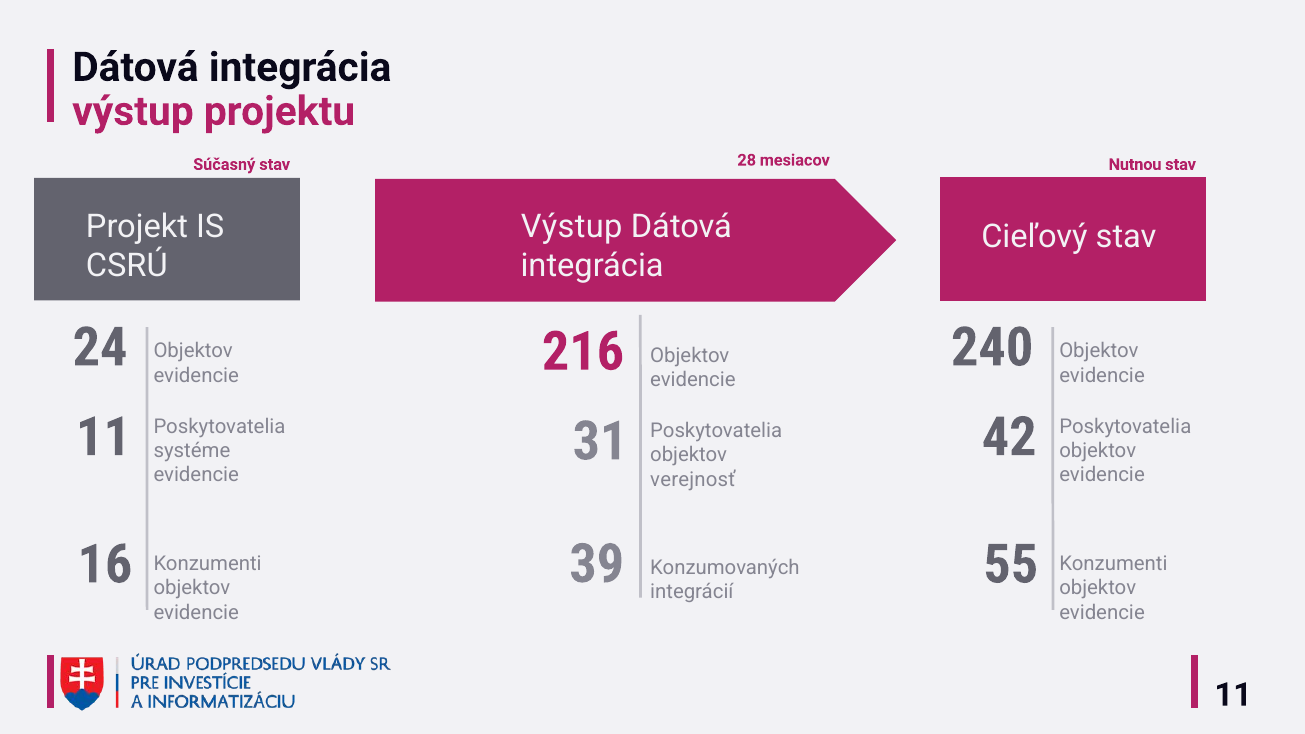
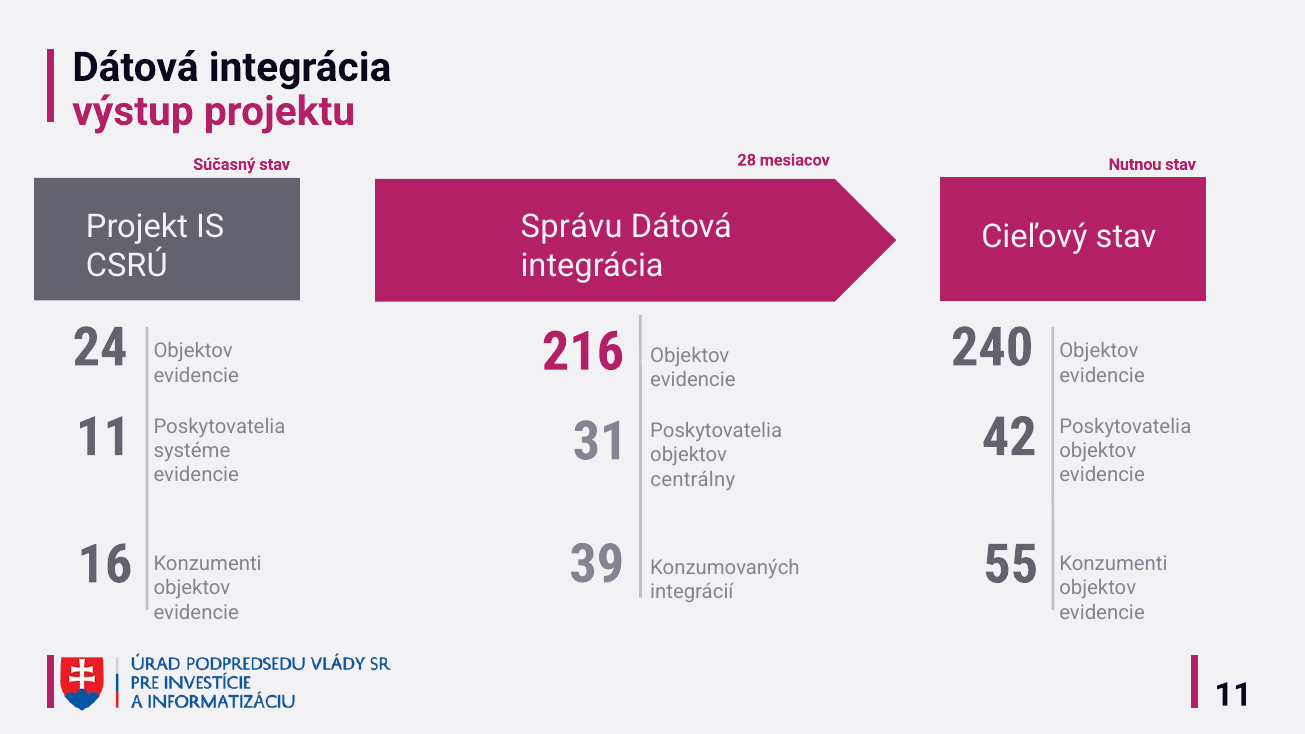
Výstup at (572, 227): Výstup -> Správu
verejnosť: verejnosť -> centrálny
